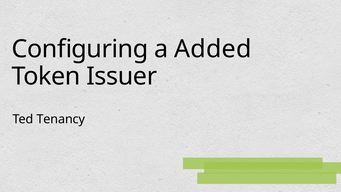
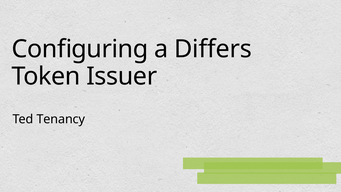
Added: Added -> Differs
